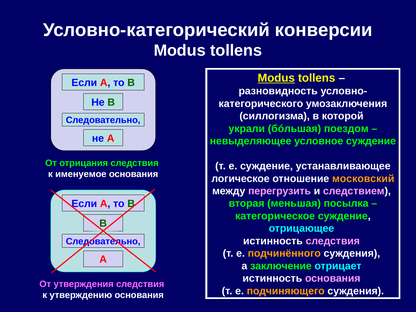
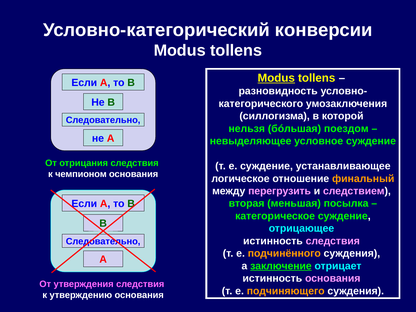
украли: украли -> нельзя
именуемое: именуемое -> чемпионом
московский: московский -> финальный
заключение underline: none -> present
